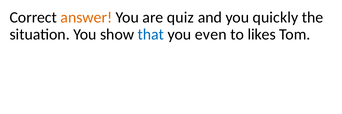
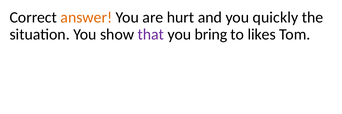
quiz: quiz -> hurt
that colour: blue -> purple
even: even -> bring
